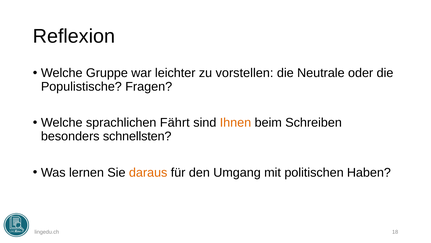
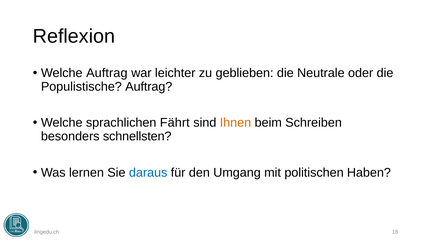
Welche Gruppe: Gruppe -> Auftrag
vorstellen: vorstellen -> geblieben
Populistische Fragen: Fragen -> Auftrag
daraus colour: orange -> blue
